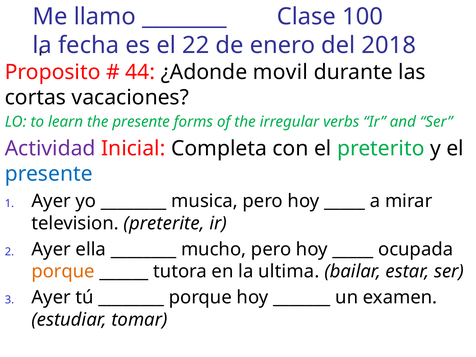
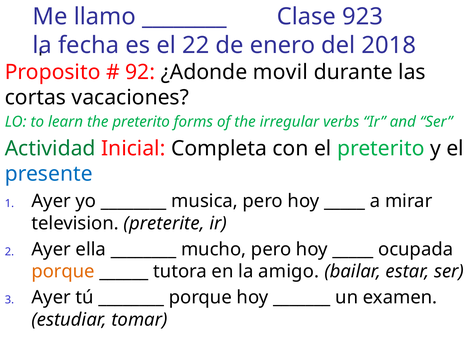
100: 100 -> 923
44: 44 -> 92
the presente: presente -> preterito
Actividad colour: purple -> green
ultima: ultima -> amigo
